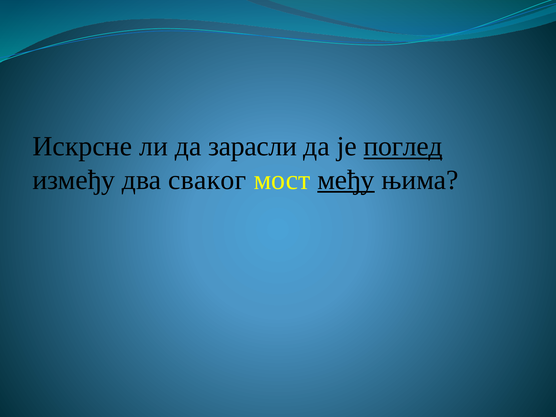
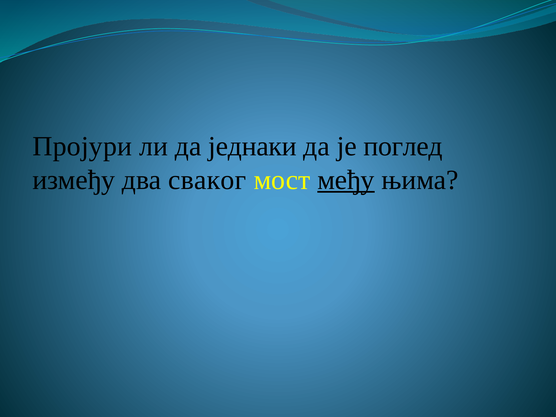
Искрсне: Искрсне -> Пројури
зарасли: зарасли -> једнаки
поглед underline: present -> none
